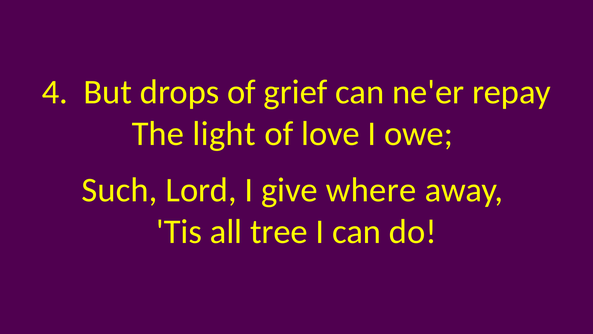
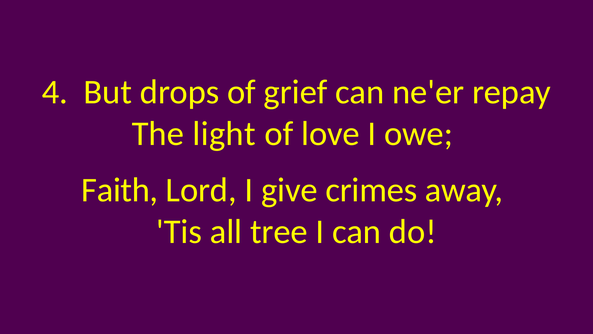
Such: Such -> Faith
where: where -> crimes
